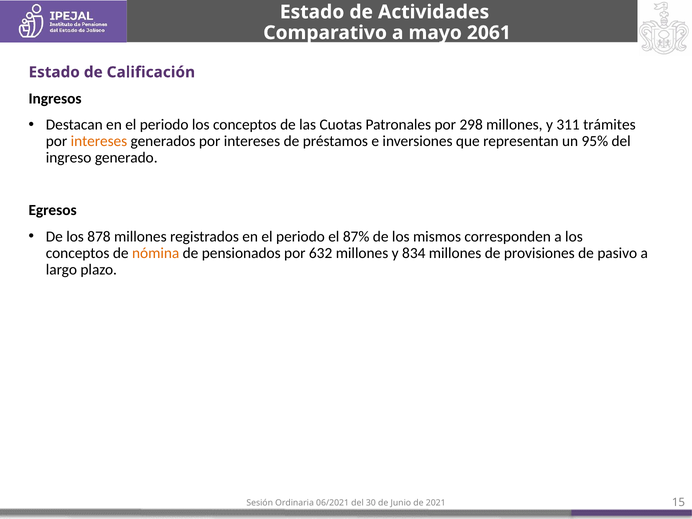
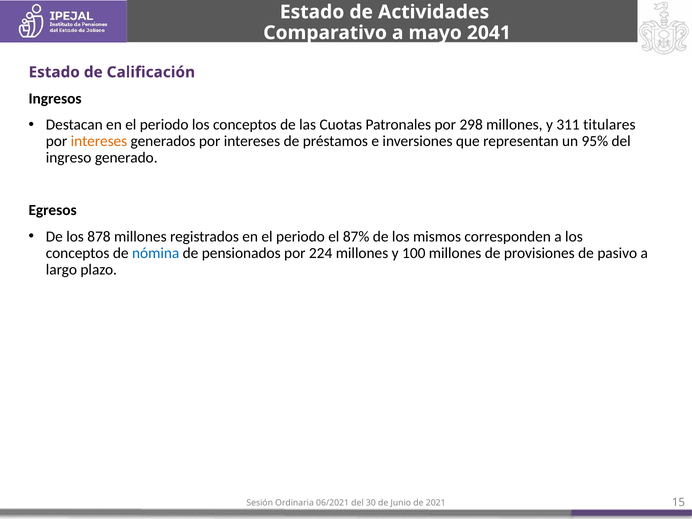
2061: 2061 -> 2041
trámites: trámites -> titulares
nómina colour: orange -> blue
632: 632 -> 224
834: 834 -> 100
